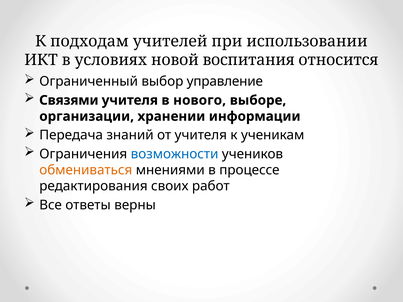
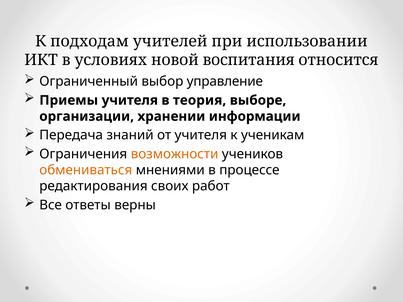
Связями: Связями -> Приемы
нового: нового -> теория
возможности colour: blue -> orange
